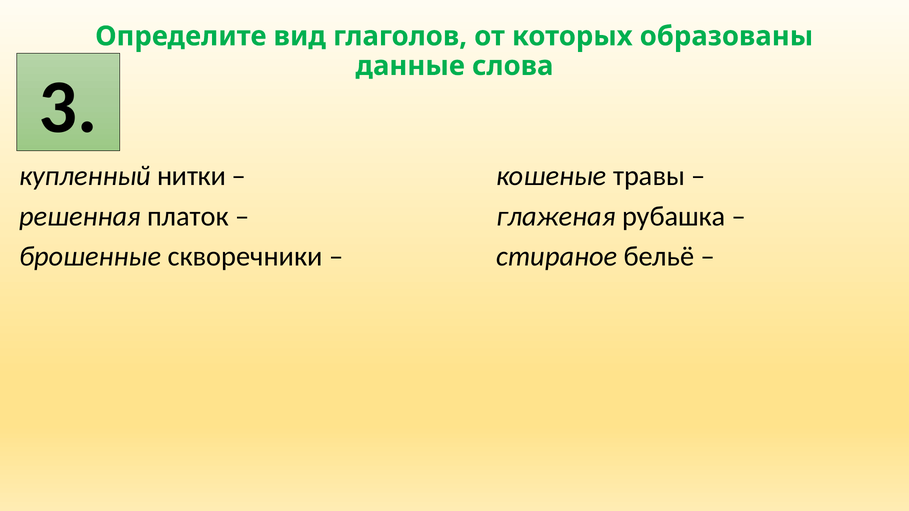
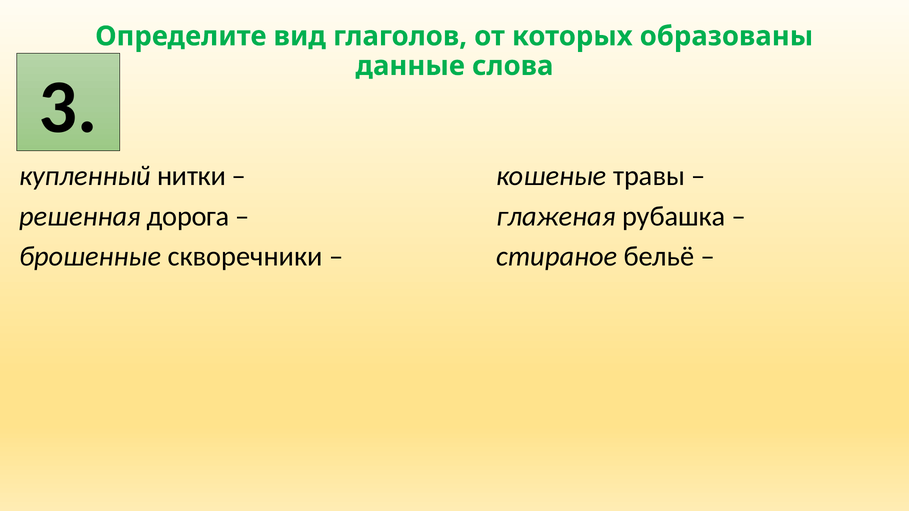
платок: платок -> дорога
